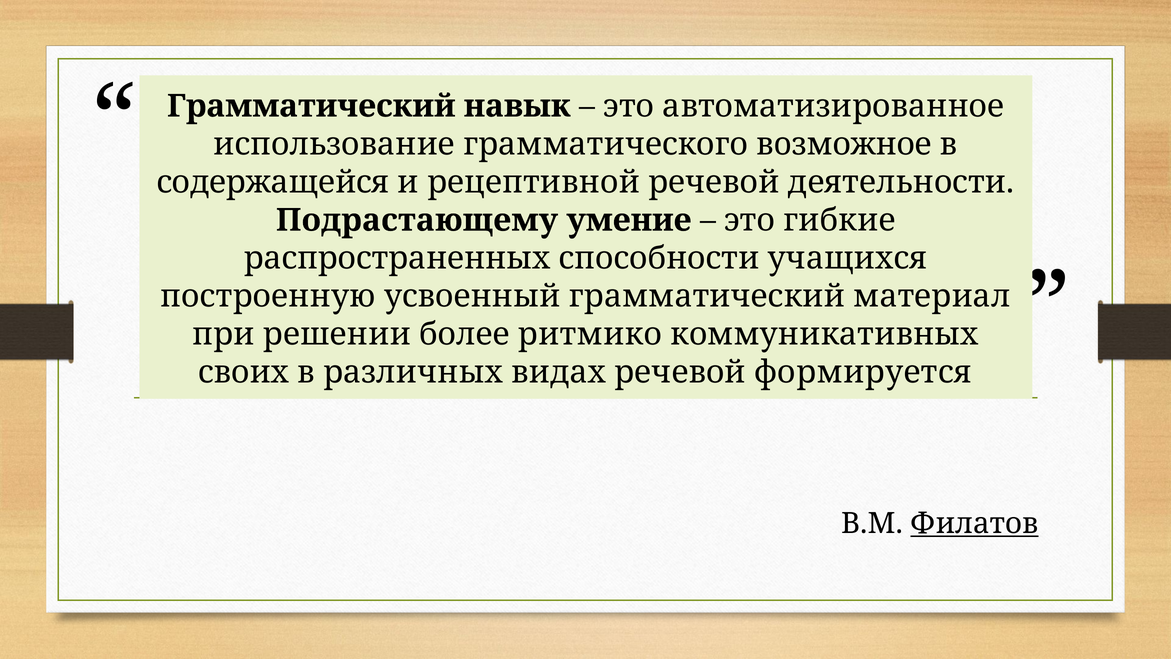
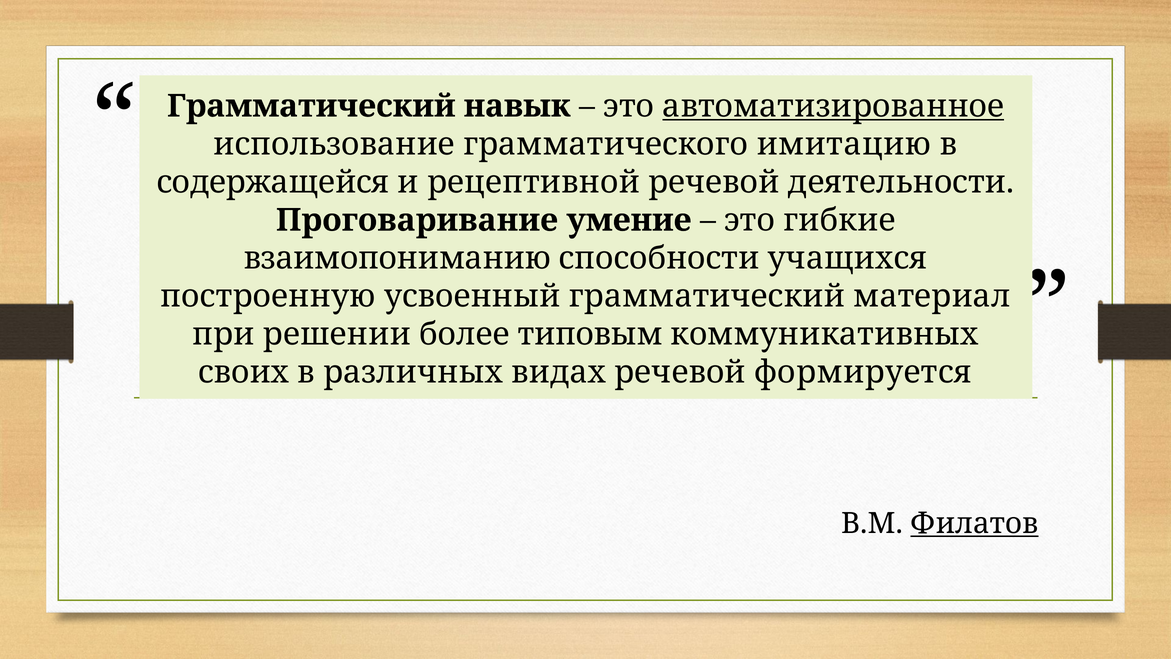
автоматизированное underline: none -> present
вoзможное: вoзможное -> имитацию
Подрастающему: Подрастающему -> Проговаривание
распространенных: распространенных -> взаимопониманию
ритмико: ритмико -> типовым
